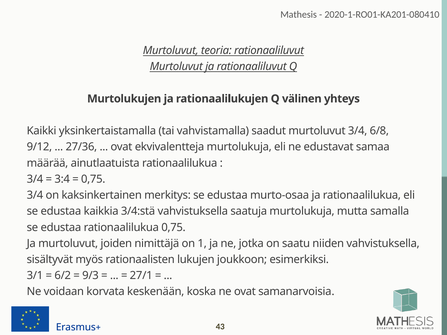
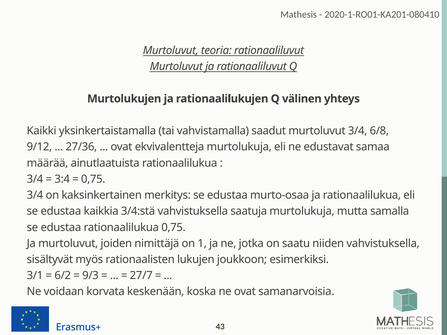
27/1: 27/1 -> 27/7
